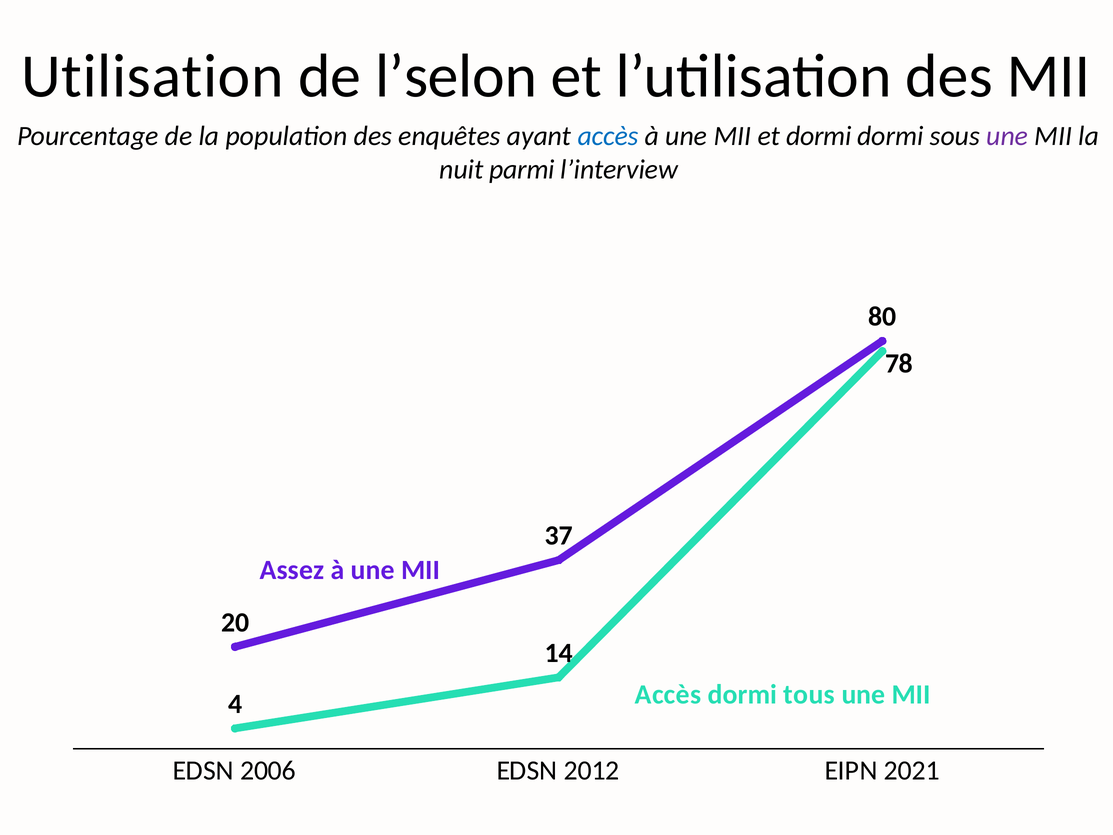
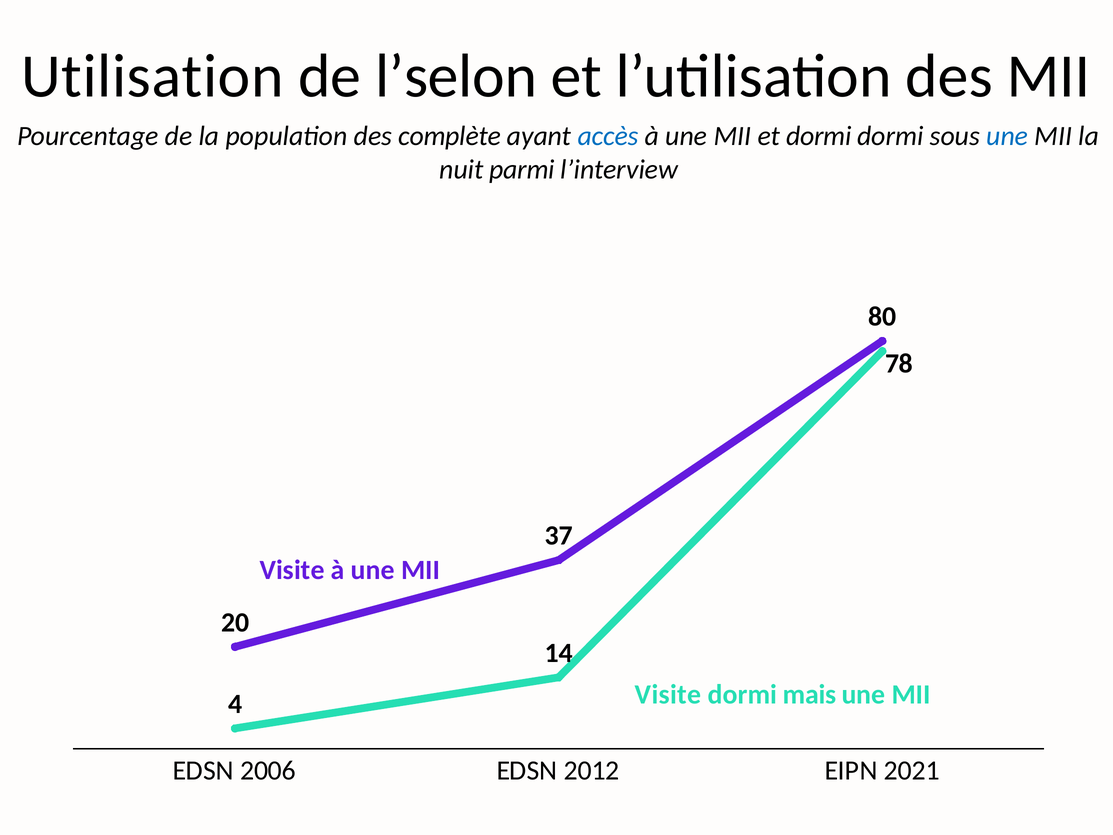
enquêtes: enquêtes -> complète
une at (1007, 136) colour: purple -> blue
Assez at (292, 570): Assez -> Visite
Accès at (668, 694): Accès -> Visite
tous: tous -> mais
